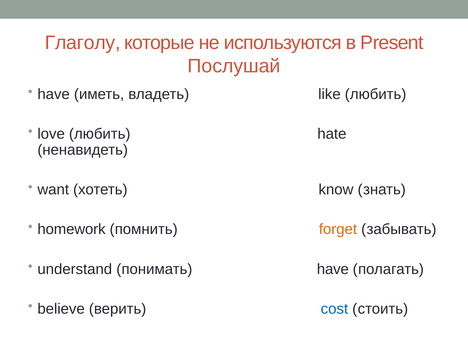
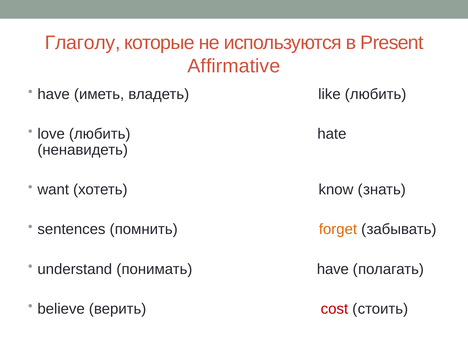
Послушай: Послушай -> Affirmative
homework: homework -> sentences
cost colour: blue -> red
